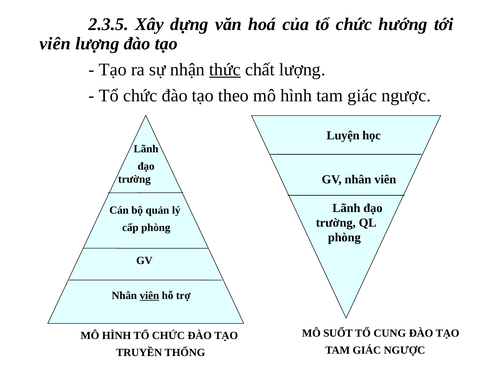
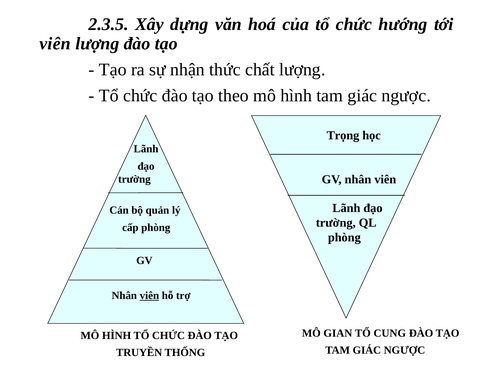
thức underline: present -> none
Luyện: Luyện -> Trọng
SUỐT: SUỐT -> GIAN
